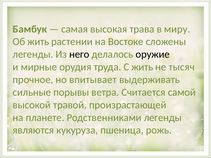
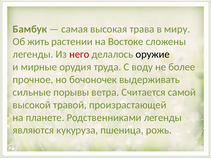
него colour: black -> red
С жить: жить -> воду
тысяч: тысяч -> более
впитывает: впитывает -> бочоночек
